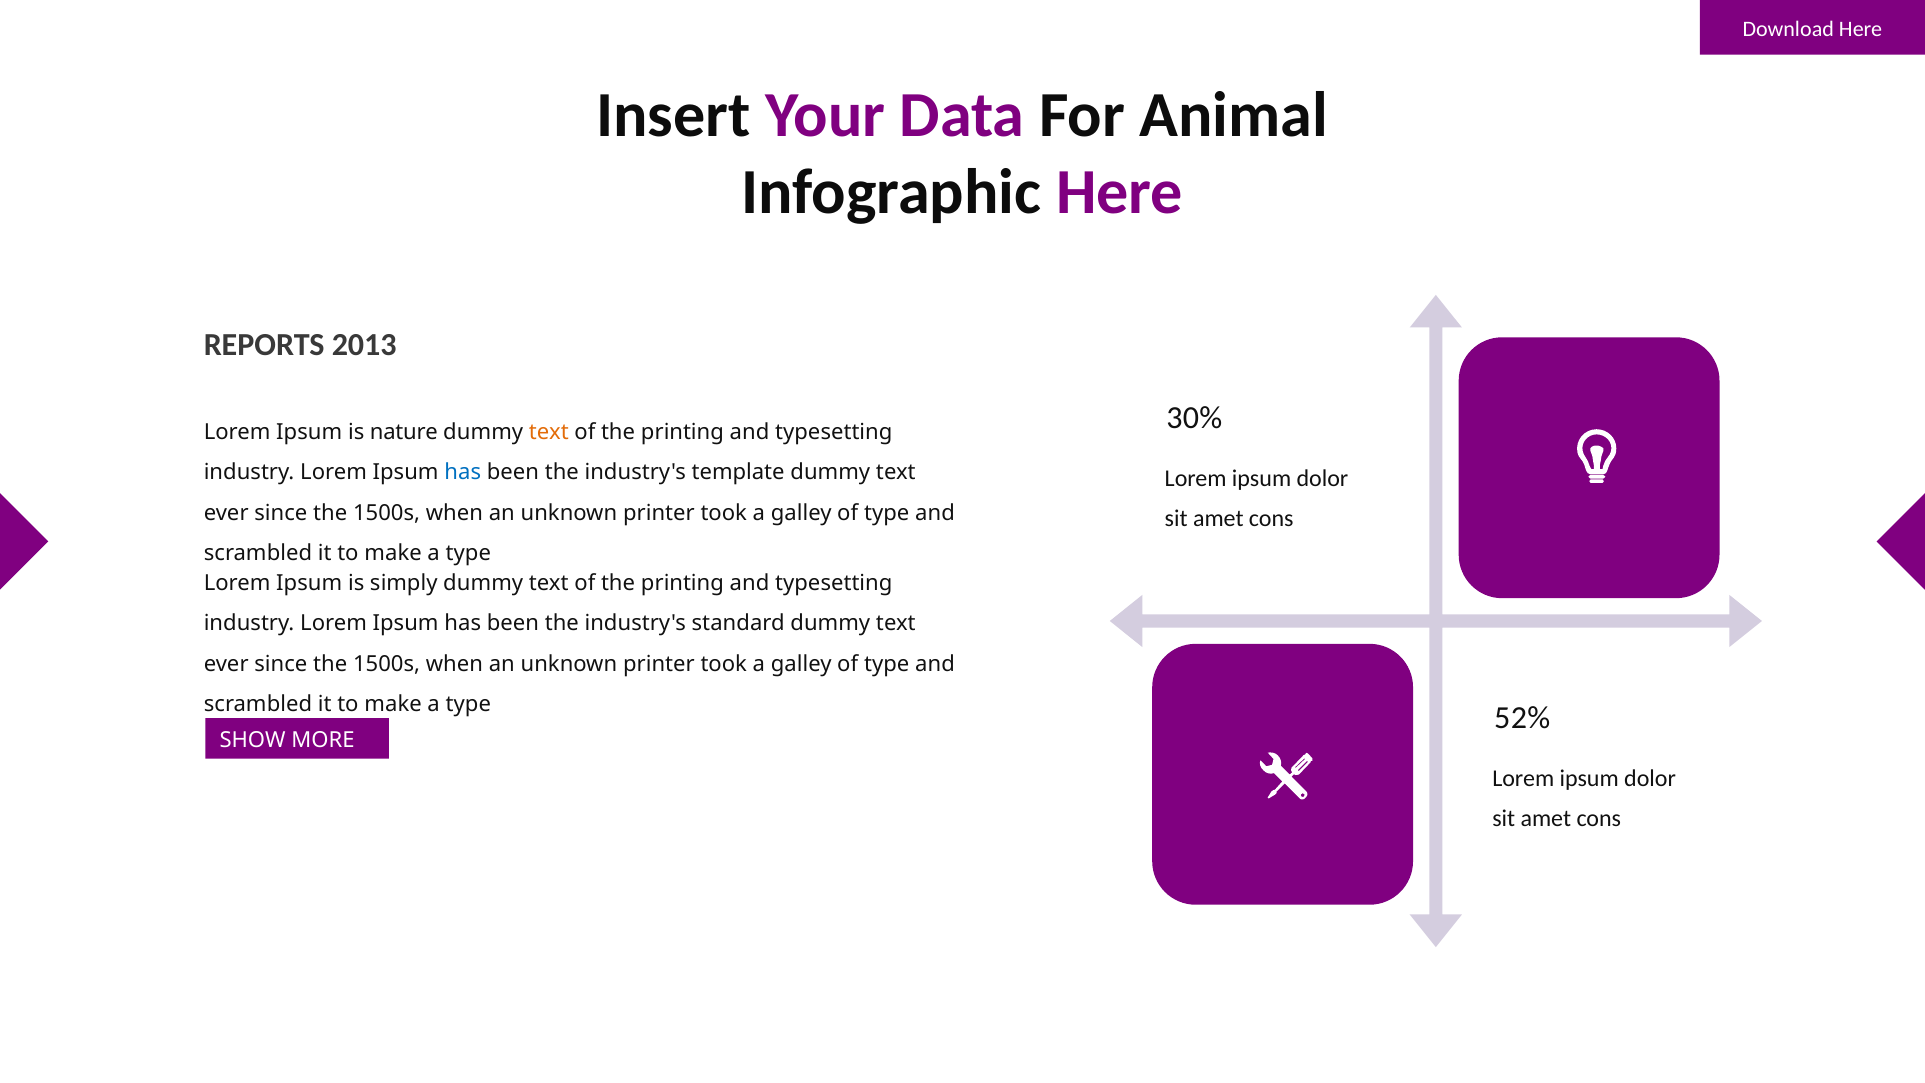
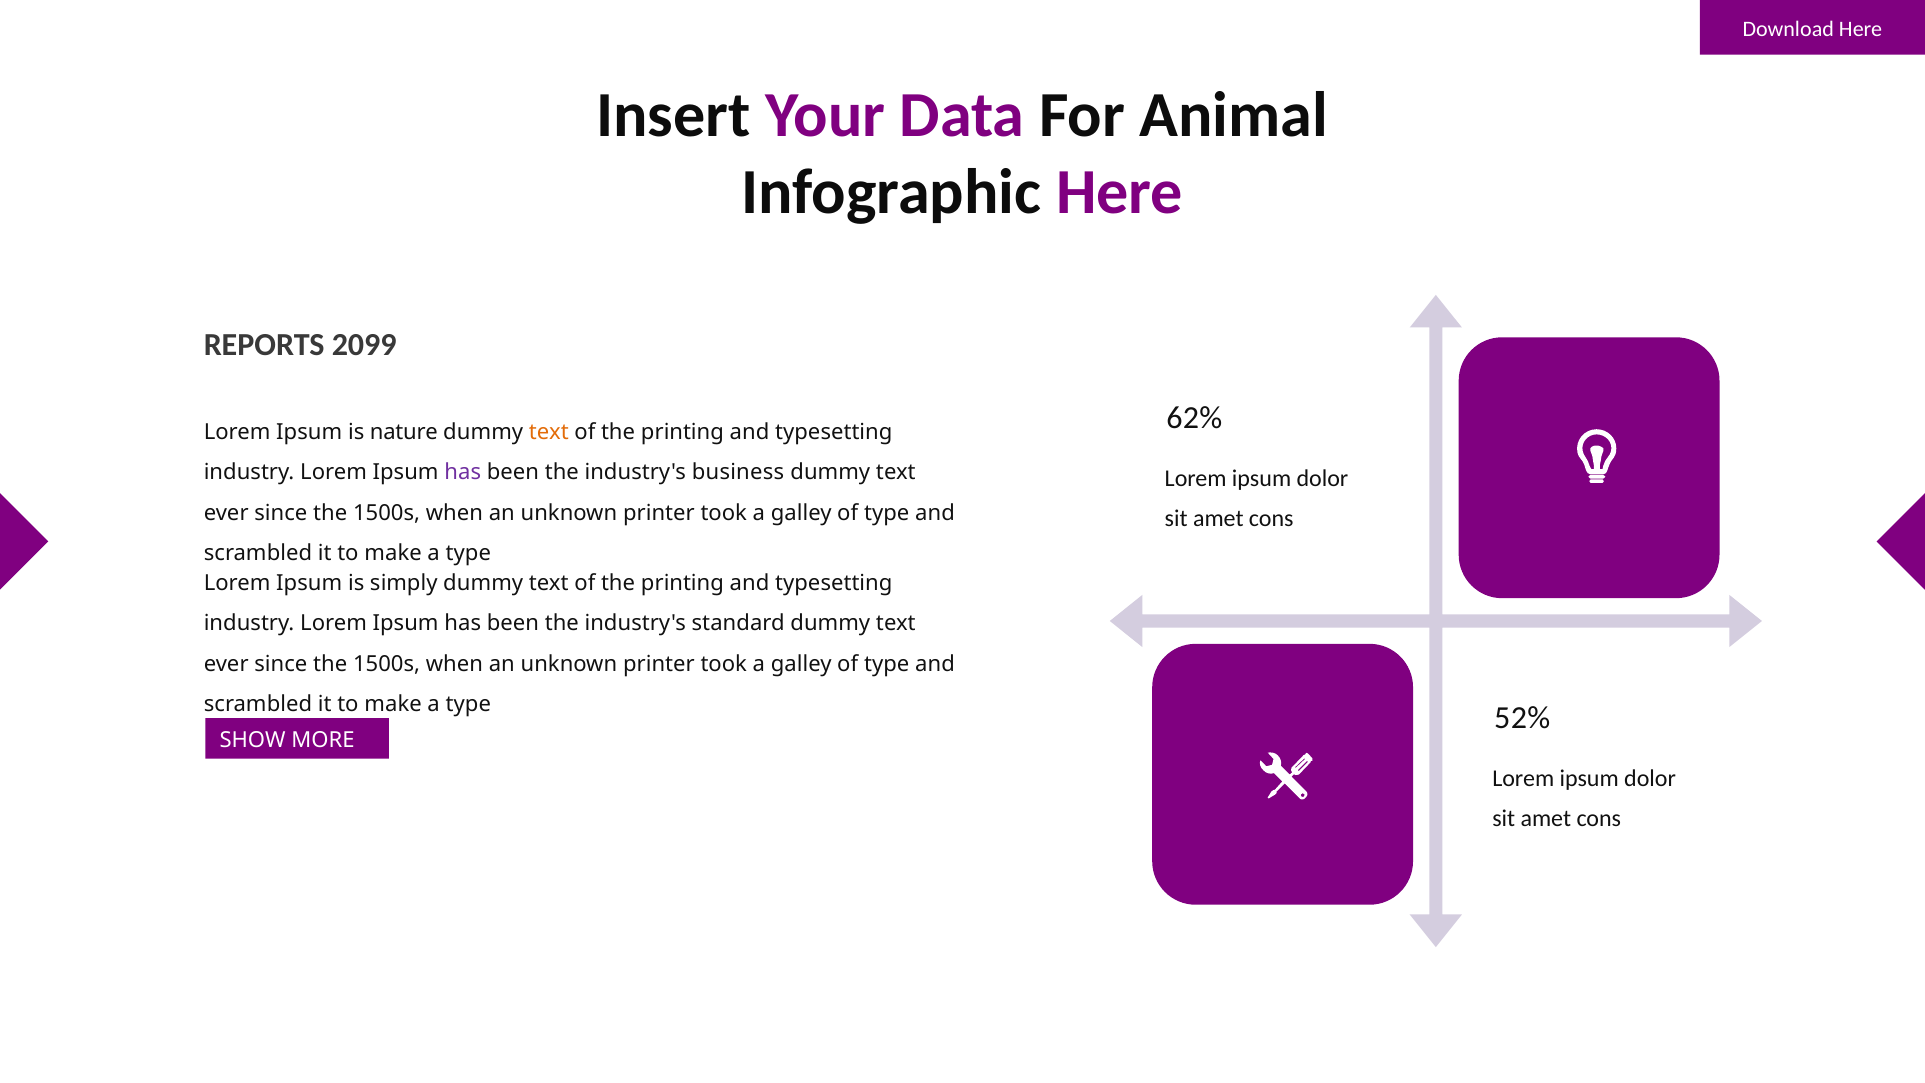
2013: 2013 -> 2099
30%: 30% -> 62%
has at (463, 472) colour: blue -> purple
template: template -> business
